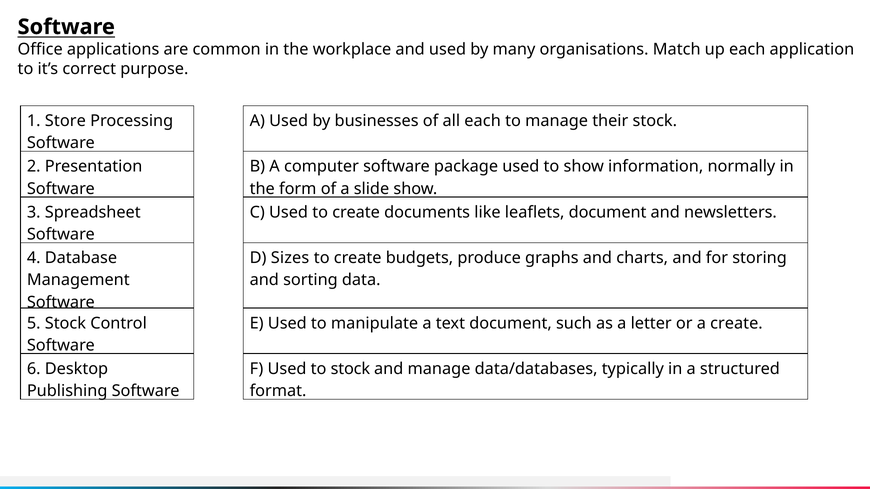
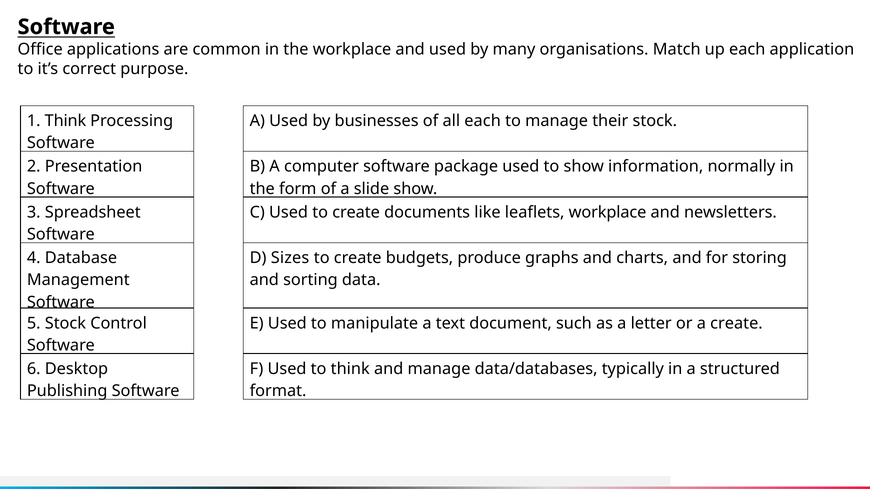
1 Store: Store -> Think
leaflets document: document -> workplace
to stock: stock -> think
